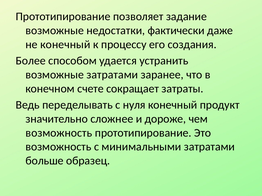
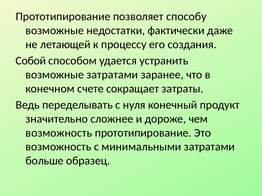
задание: задание -> способу
не конечный: конечный -> летающей
Более: Более -> Собой
